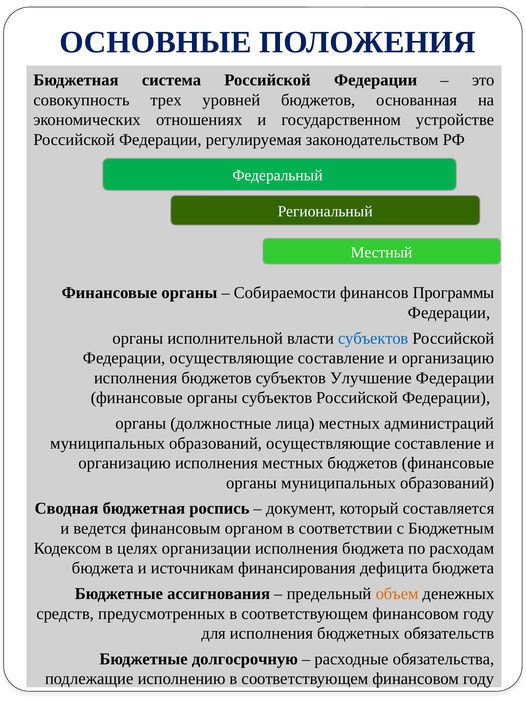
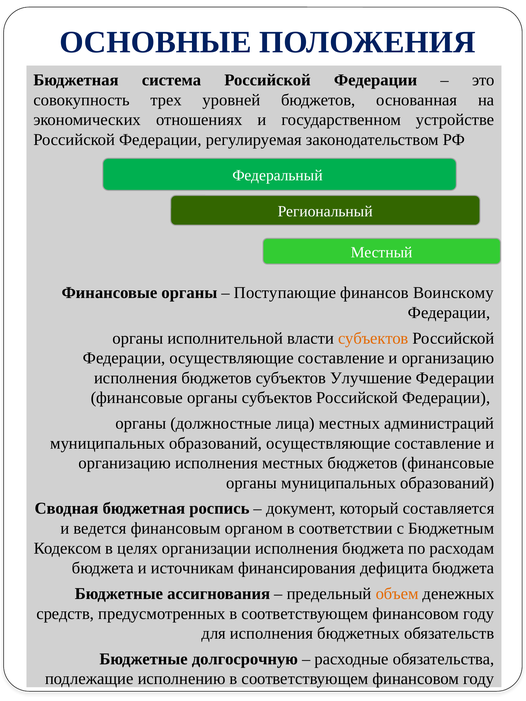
Собираемости: Собираемости -> Поступающие
Программы: Программы -> Воинскому
субъектов at (373, 338) colour: blue -> orange
